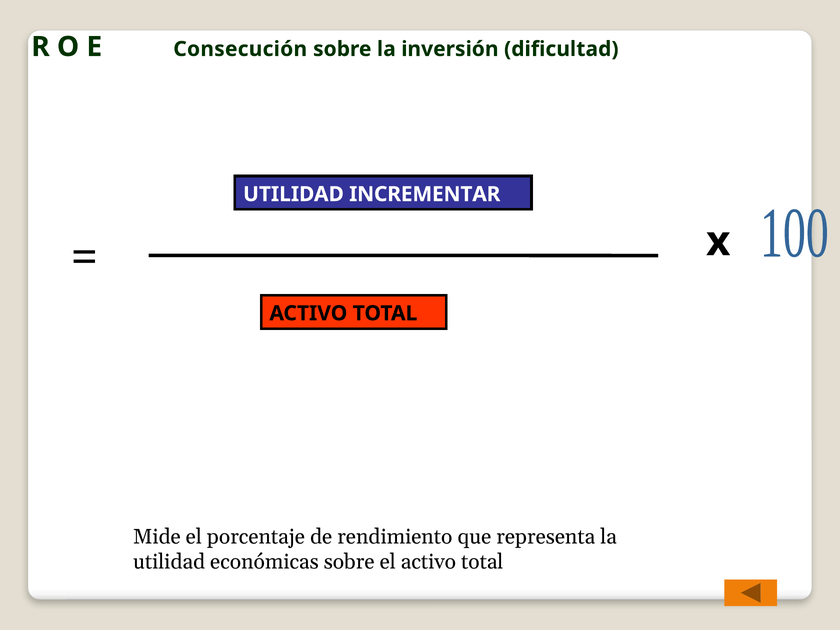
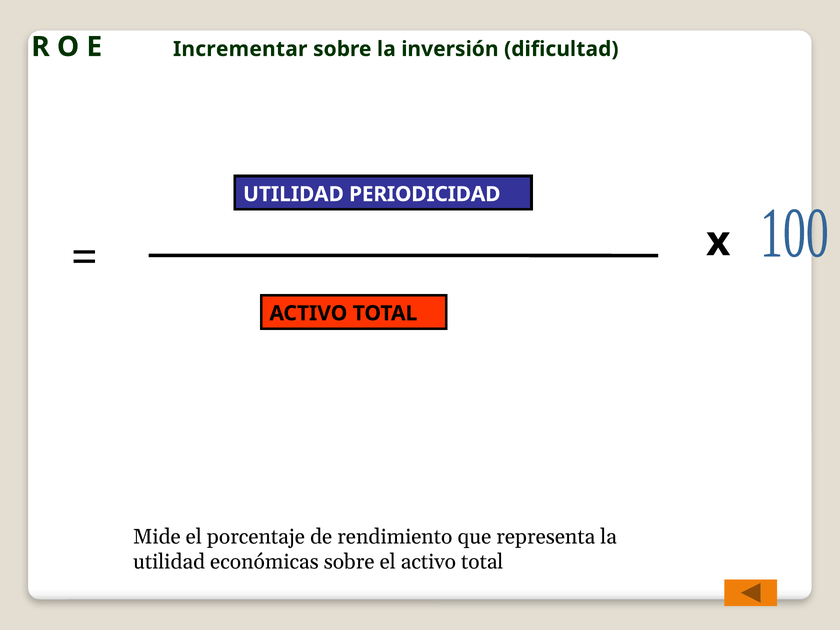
Consecución: Consecución -> Incrementar
INCREMENTAR: INCREMENTAR -> PERIODICIDAD
